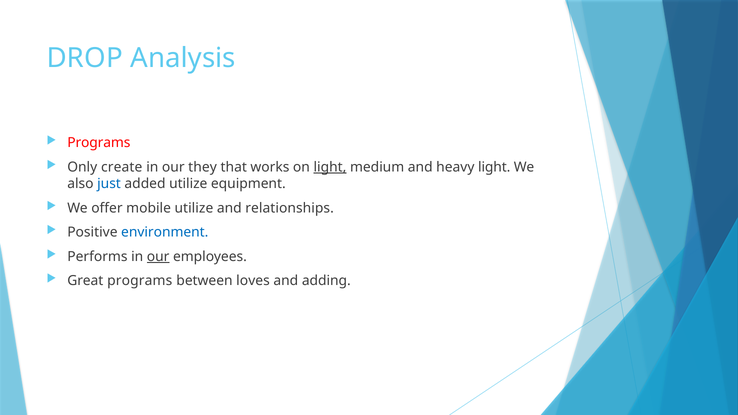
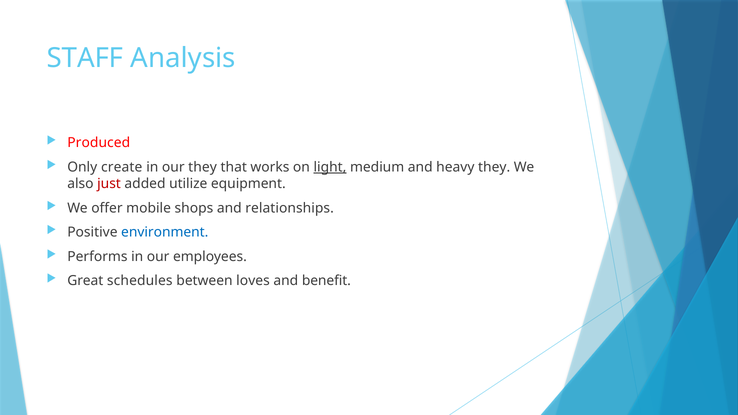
DROP: DROP -> STAFF
Programs at (99, 143): Programs -> Produced
heavy light: light -> they
just colour: blue -> red
mobile utilize: utilize -> shops
our at (158, 257) underline: present -> none
Great programs: programs -> schedules
adding: adding -> benefit
